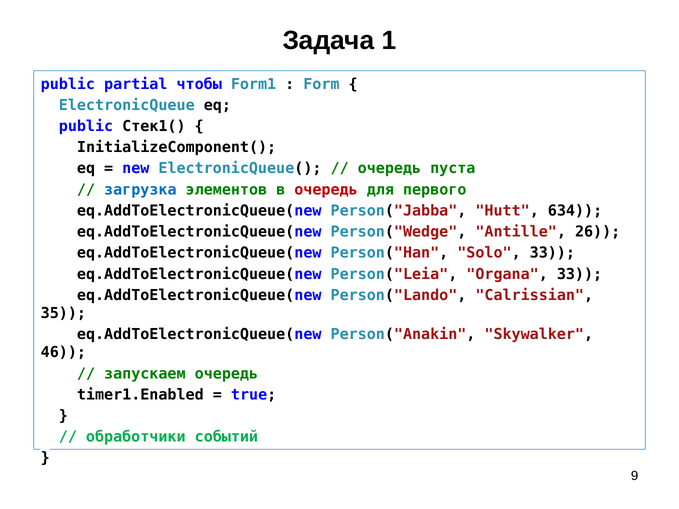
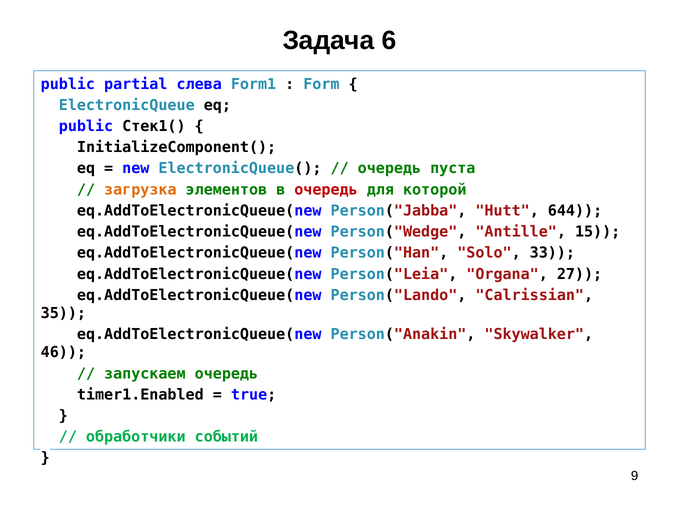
1: 1 -> 6
чтобы: чтобы -> слева
загрузка colour: blue -> orange
первого: первого -> которой
634: 634 -> 644
26: 26 -> 15
Organa 33: 33 -> 27
